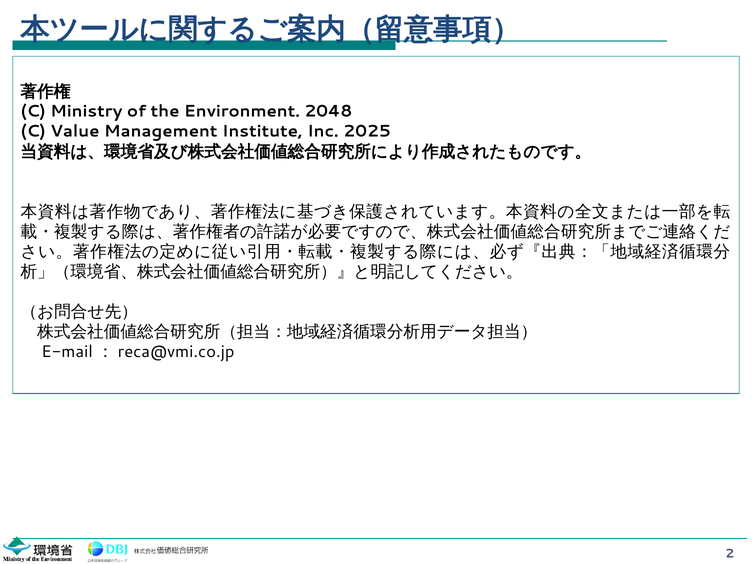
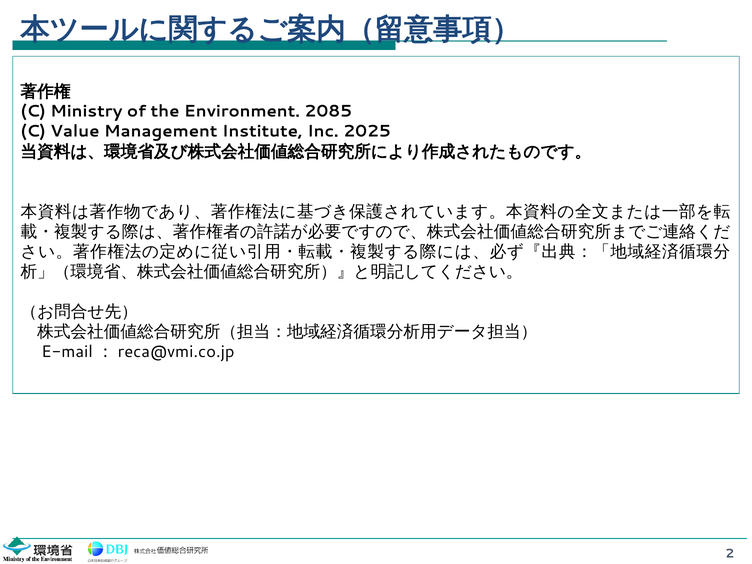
2048: 2048 -> 2085
